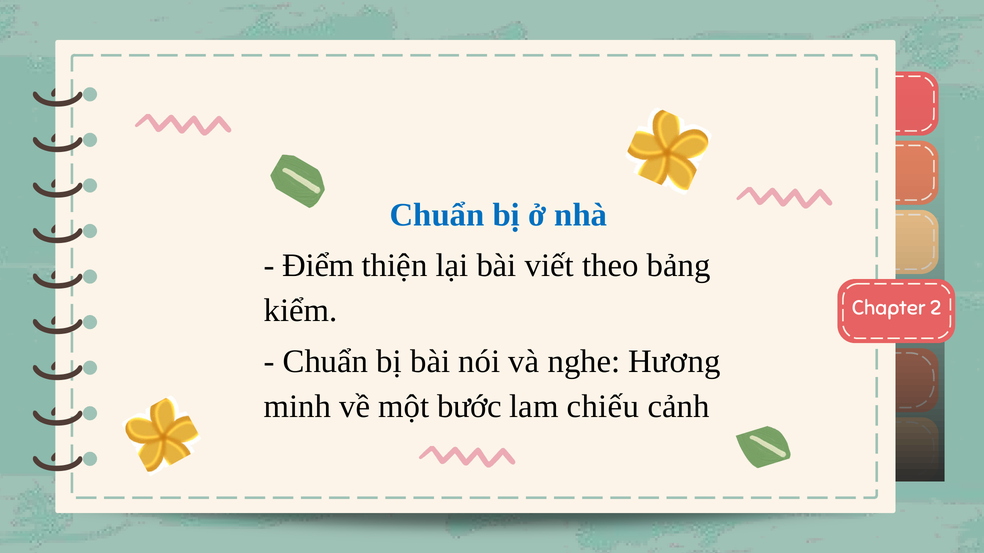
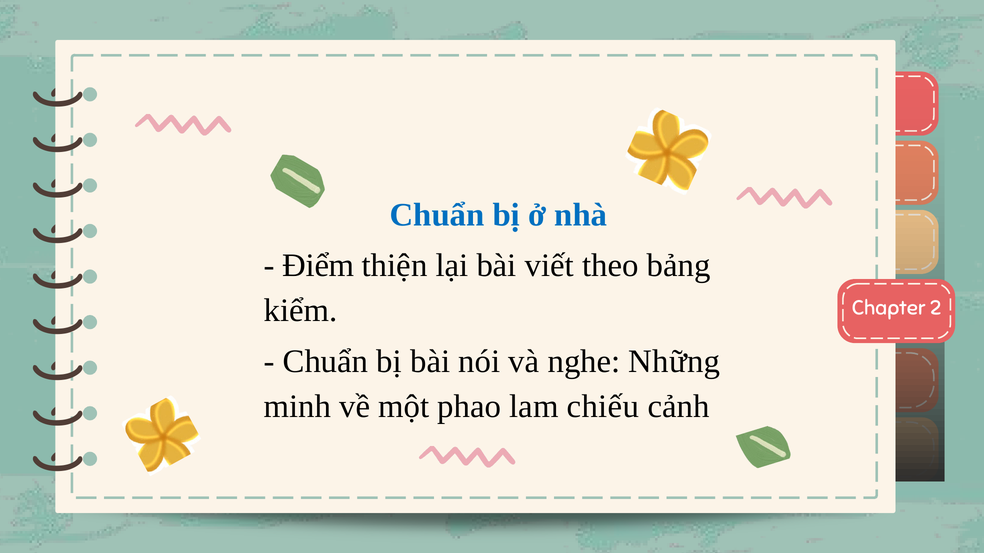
Hương: Hương -> Những
bước: bước -> phao
